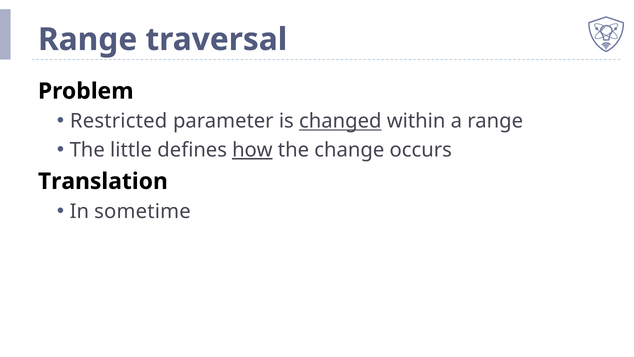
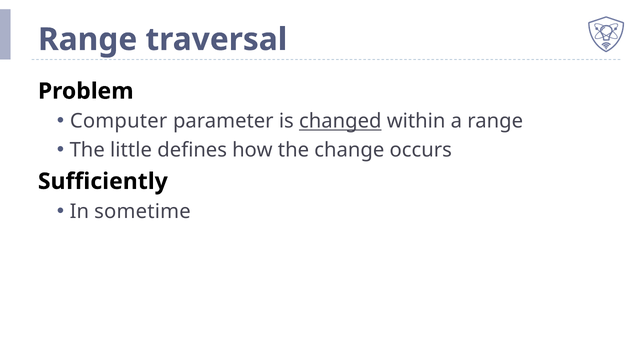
Restricted: Restricted -> Computer
how underline: present -> none
Translation: Translation -> Sufficiently
